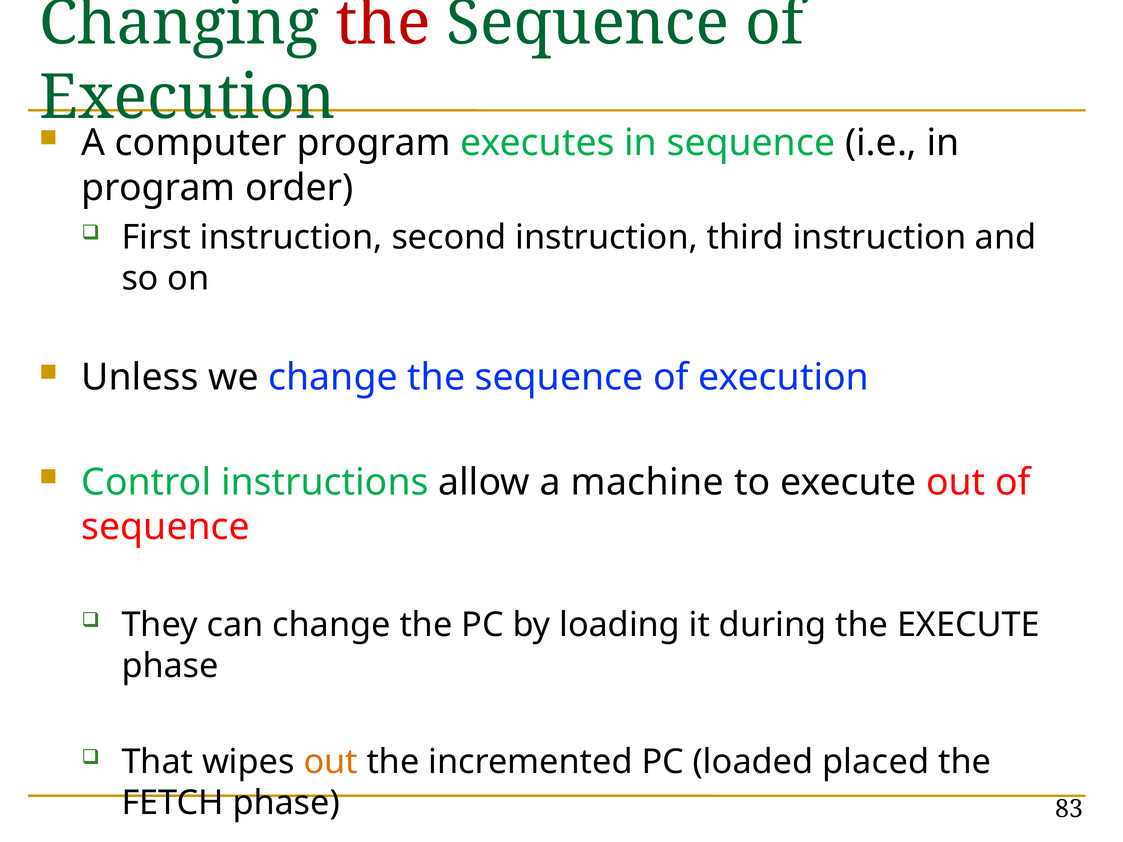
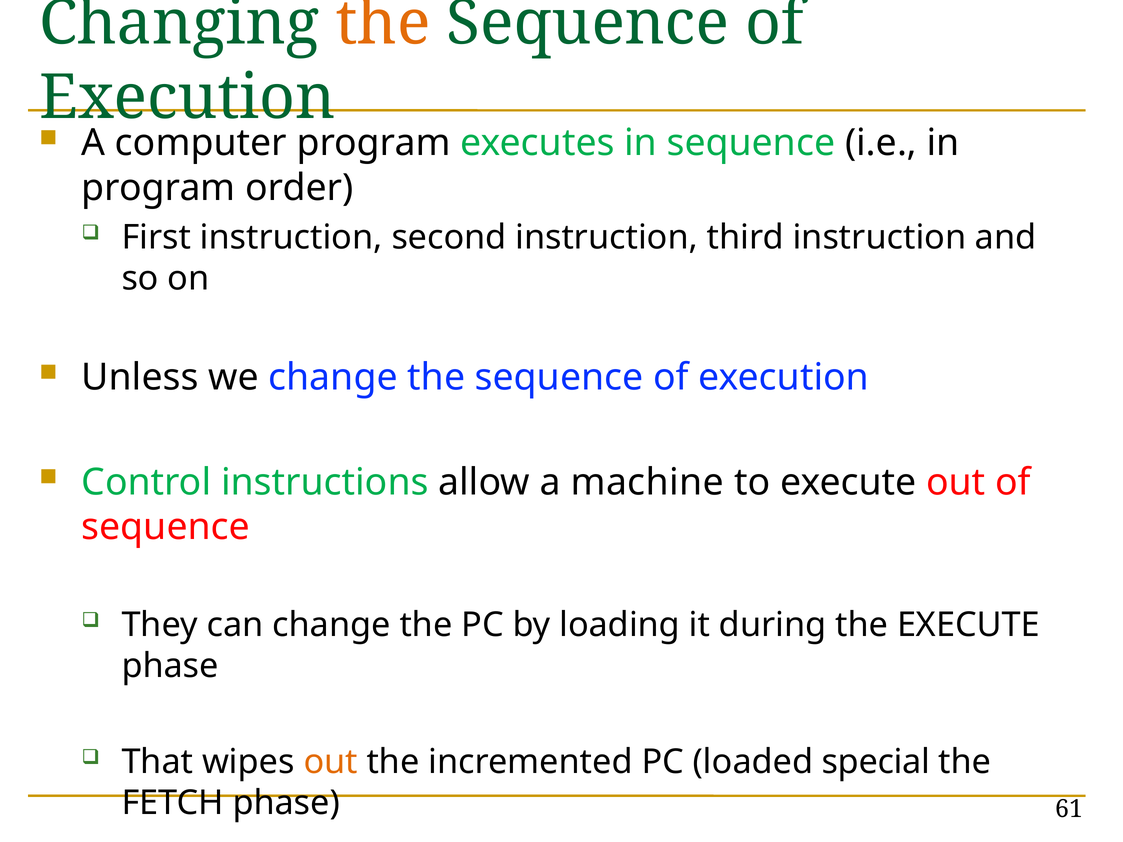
the at (383, 23) colour: red -> orange
placed: placed -> special
83: 83 -> 61
